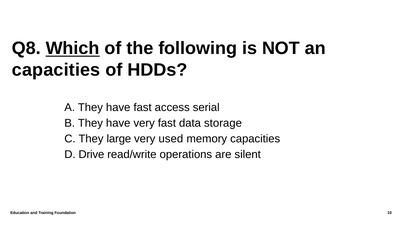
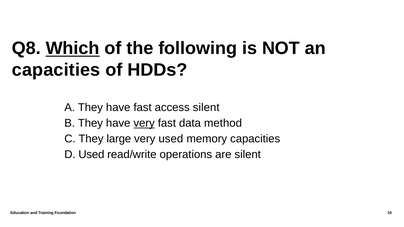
access serial: serial -> silent
very at (144, 123) underline: none -> present
storage: storage -> method
D Drive: Drive -> Used
